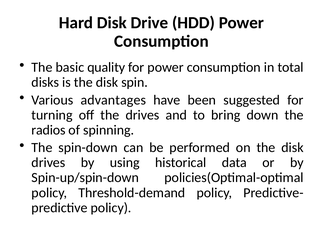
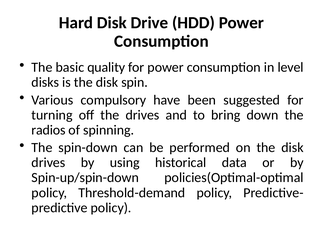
total: total -> level
advantages: advantages -> compulsory
